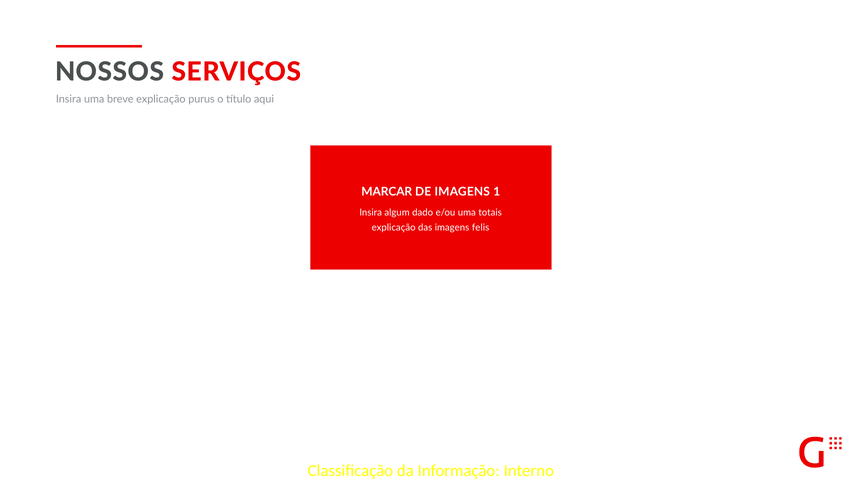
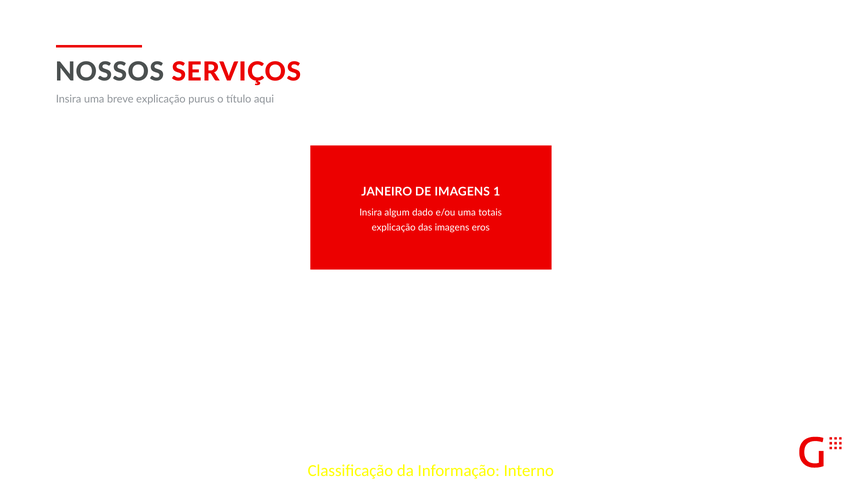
MARCAR: MARCAR -> JANEIRO
felis: felis -> eros
